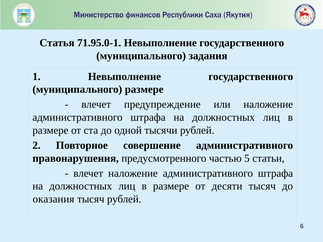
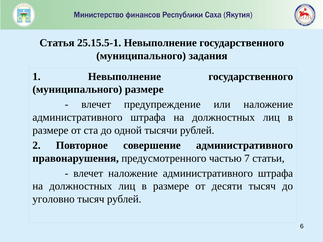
71.95.0-1: 71.95.0-1 -> 25.15.5-1
5: 5 -> 7
оказания: оказания -> уголовно
